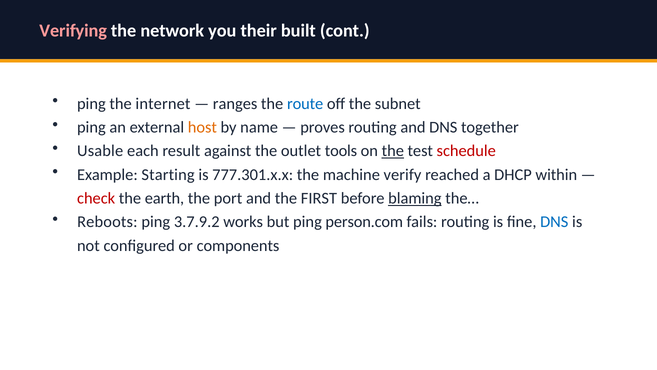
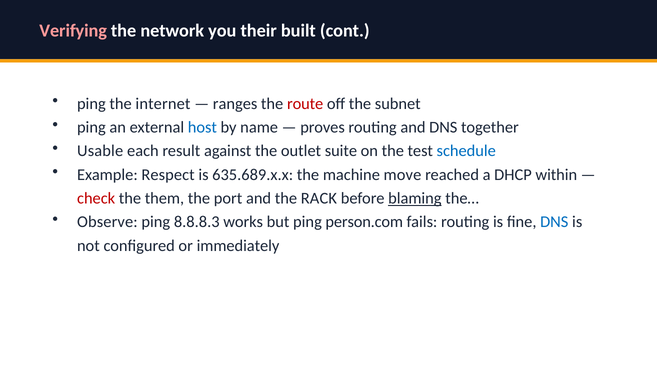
route colour: blue -> red
host colour: orange -> blue
tools: tools -> suite
the at (393, 151) underline: present -> none
schedule colour: red -> blue
Starting: Starting -> Respect
777.301.x.x: 777.301.x.x -> 635.689.x.x
verify: verify -> move
earth: earth -> them
FIRST: FIRST -> RACK
Reboots: Reboots -> Observe
3.7.9.2: 3.7.9.2 -> 8.8.8.3
components: components -> immediately
